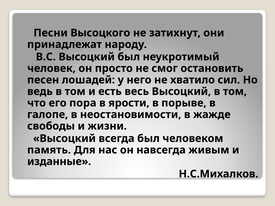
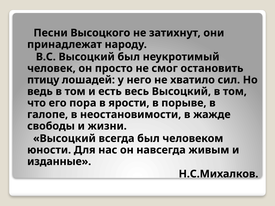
песен: песен -> птицу
память: память -> юности
